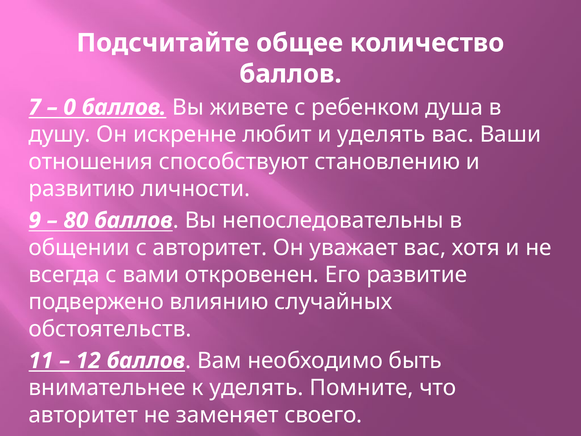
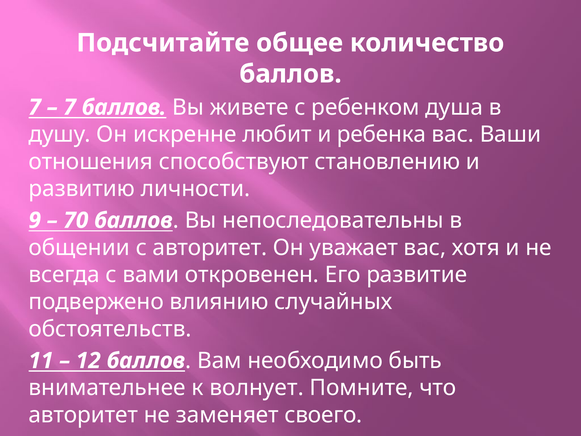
0 at (70, 107): 0 -> 7
и уделять: уделять -> ребенка
80: 80 -> 70
к уделять: уделять -> волнует
